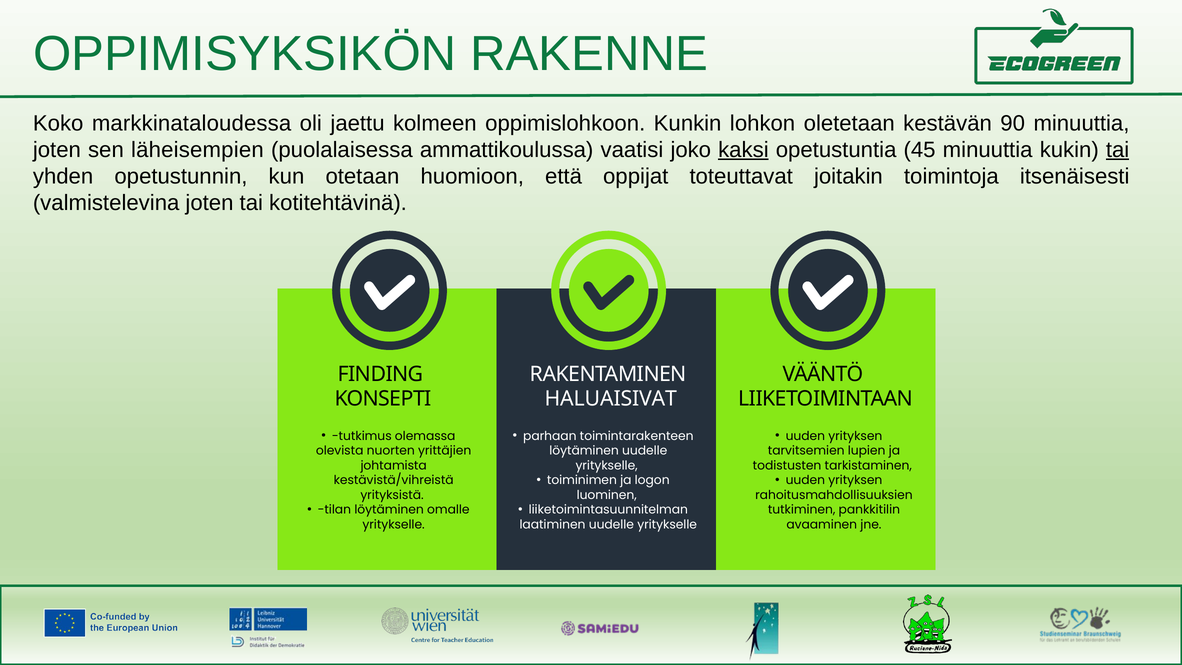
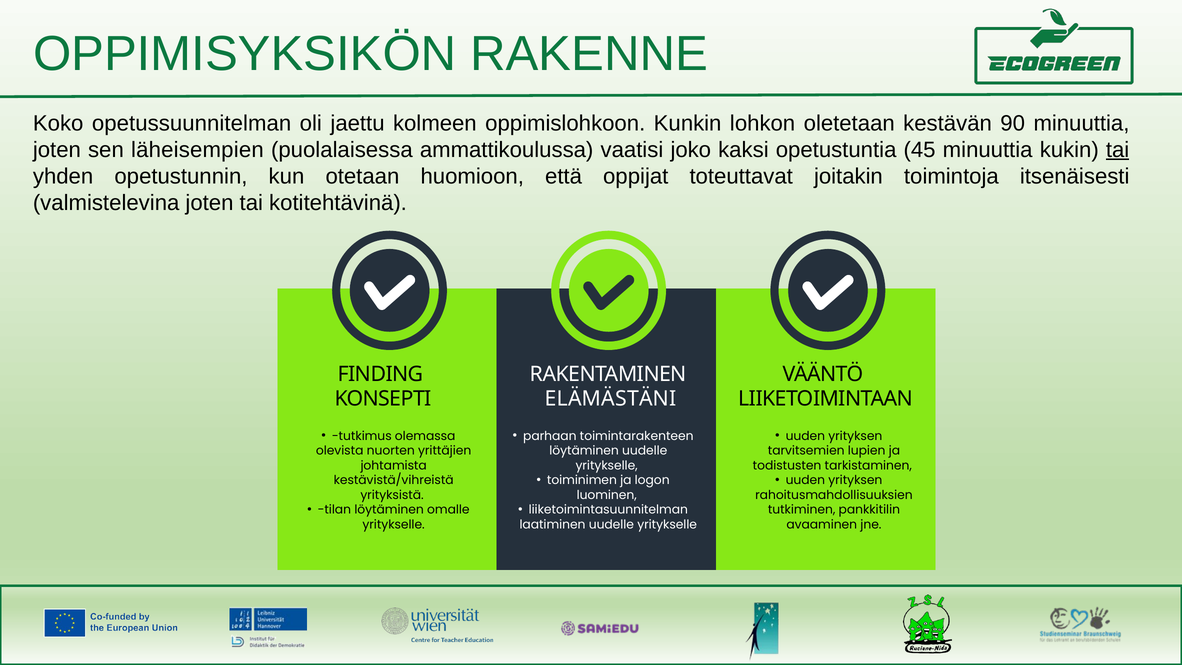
markkinataloudessa: markkinataloudessa -> opetussuunnitelman
kaksi underline: present -> none
HALUAISIVAT: HALUAISIVAT -> ELÄMÄSTÄNI
